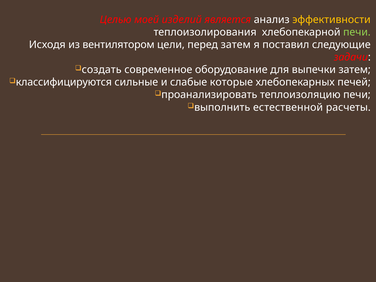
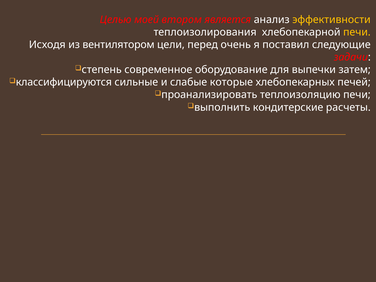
изделий: изделий -> втором
печи at (357, 32) colour: light green -> yellow
перед затем: затем -> очень
создать: создать -> степень
естественной: естественной -> кондитерские
